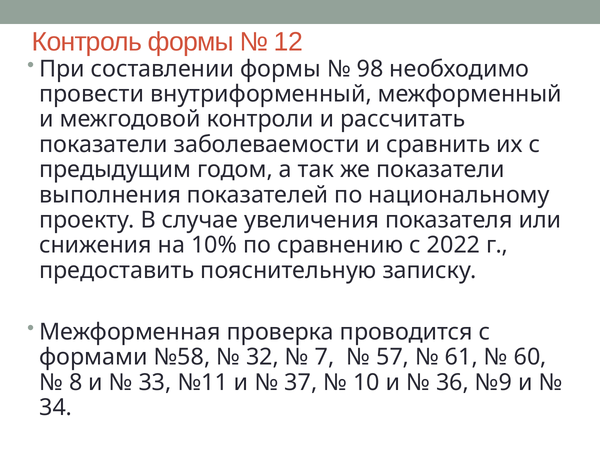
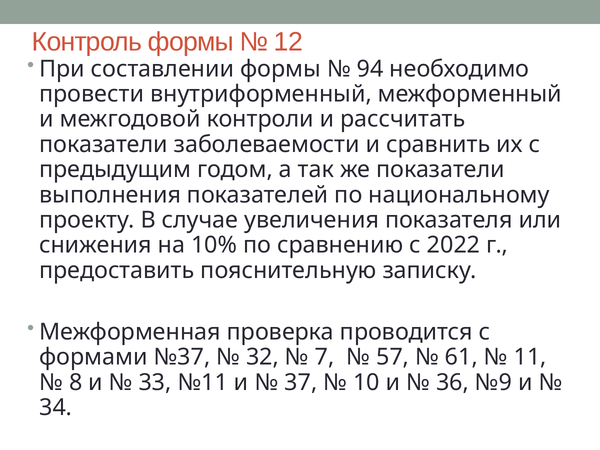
98: 98 -> 94
№58: №58 -> №37
60: 60 -> 11
